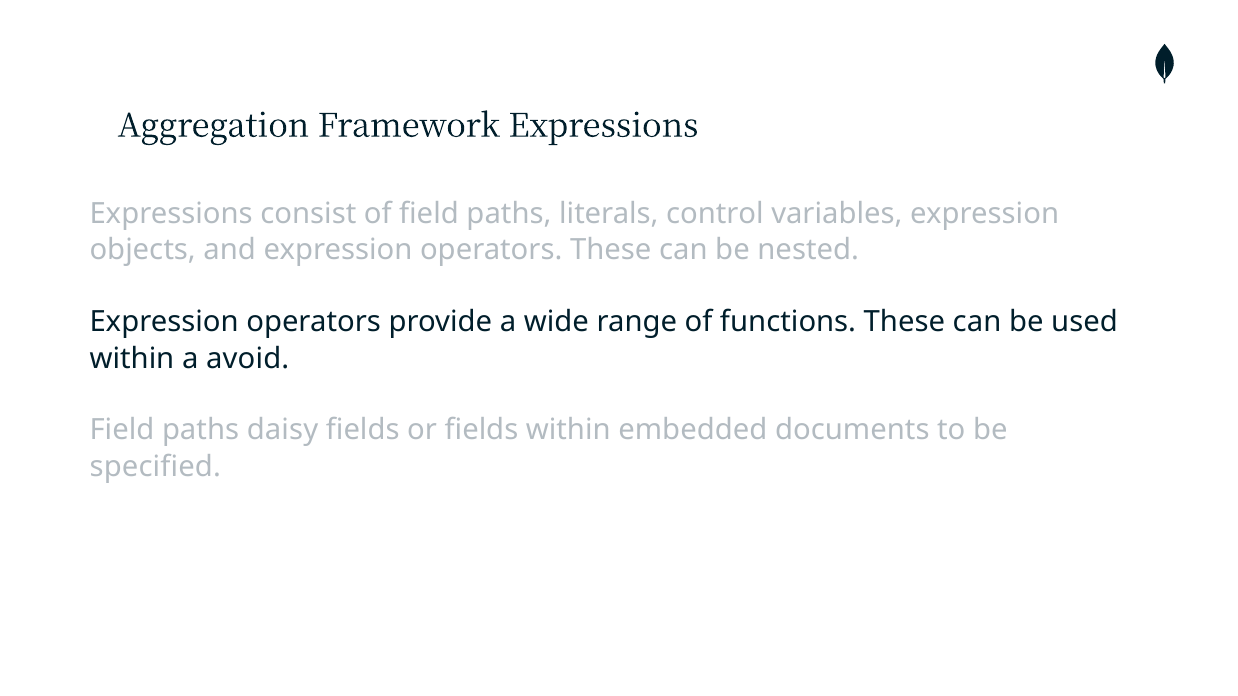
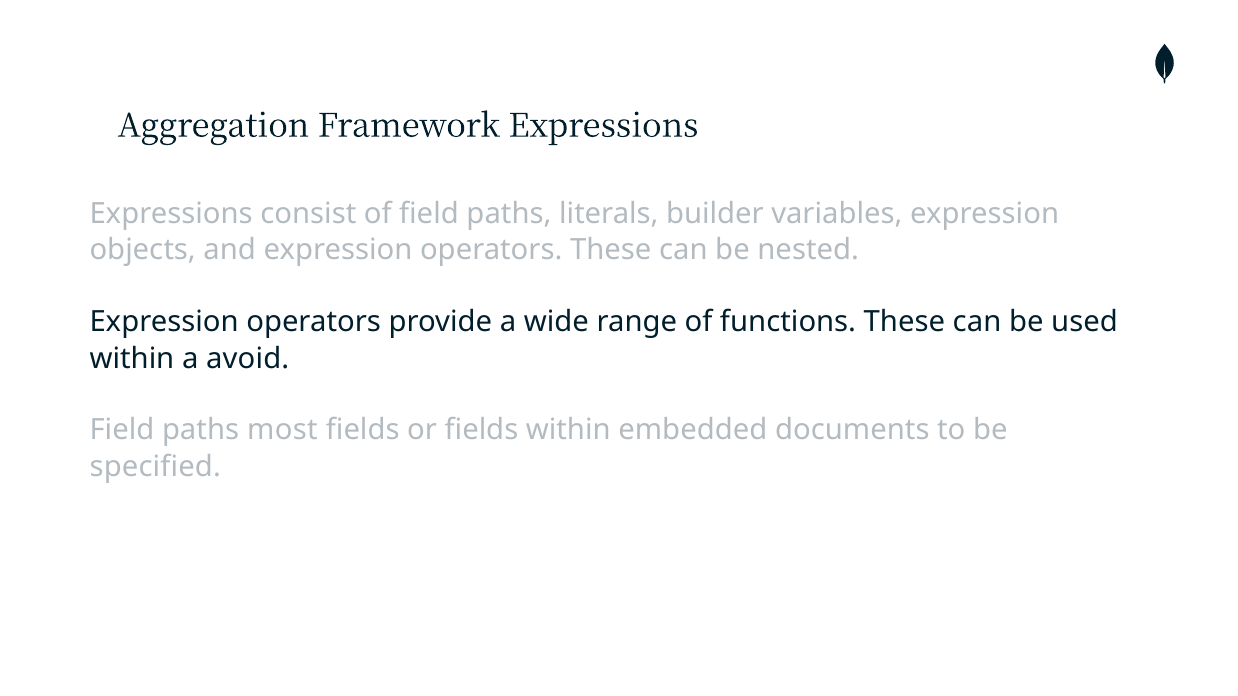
control: control -> builder
daisy: daisy -> most
